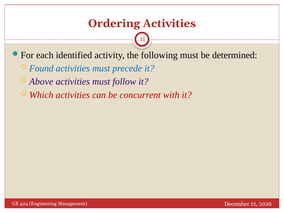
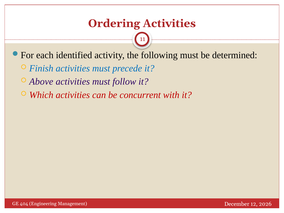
Found: Found -> Finish
